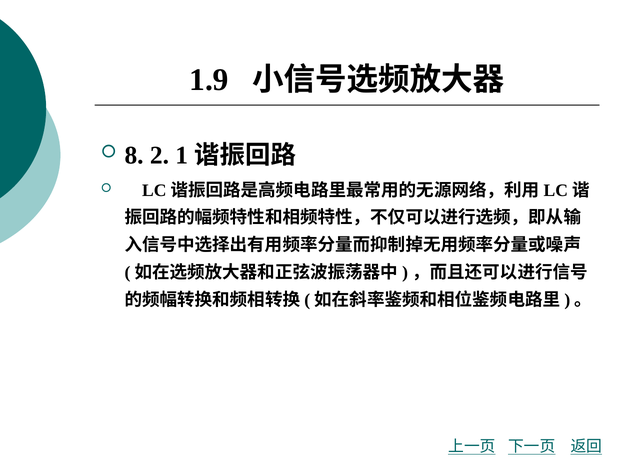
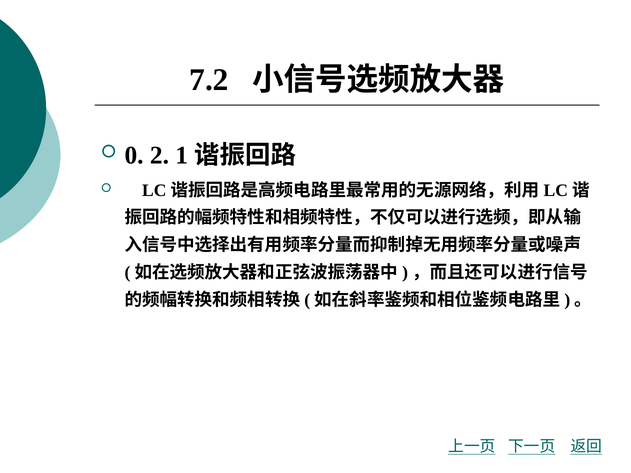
1.9: 1.9 -> 7.2
8: 8 -> 0
